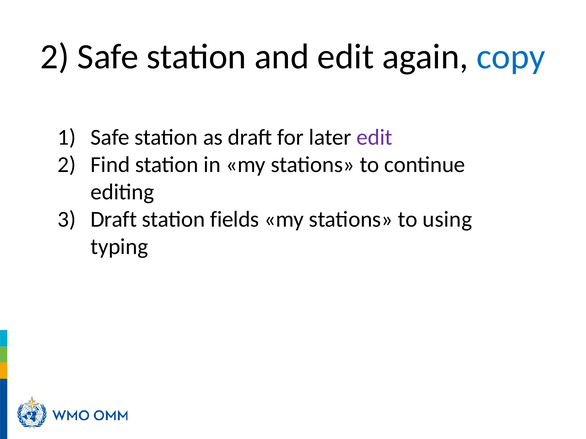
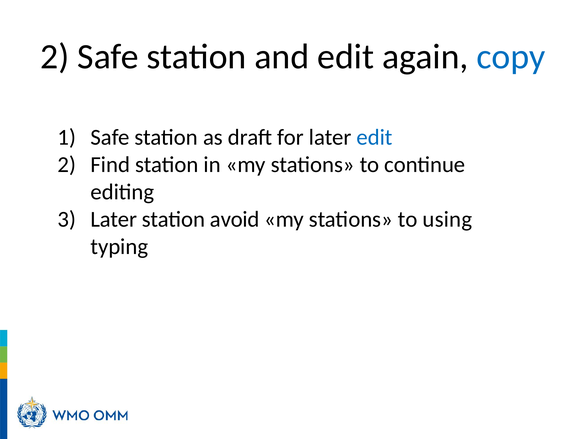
edit at (375, 138) colour: purple -> blue
Draft at (114, 220): Draft -> Later
fields: fields -> avoid
